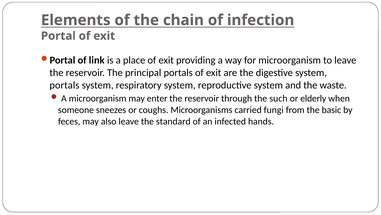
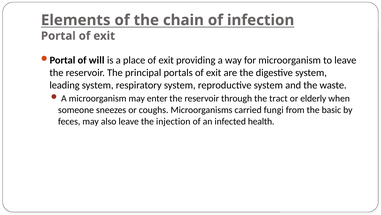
link: link -> will
portals at (64, 85): portals -> leading
such: such -> tract
standard: standard -> injection
hands: hands -> health
